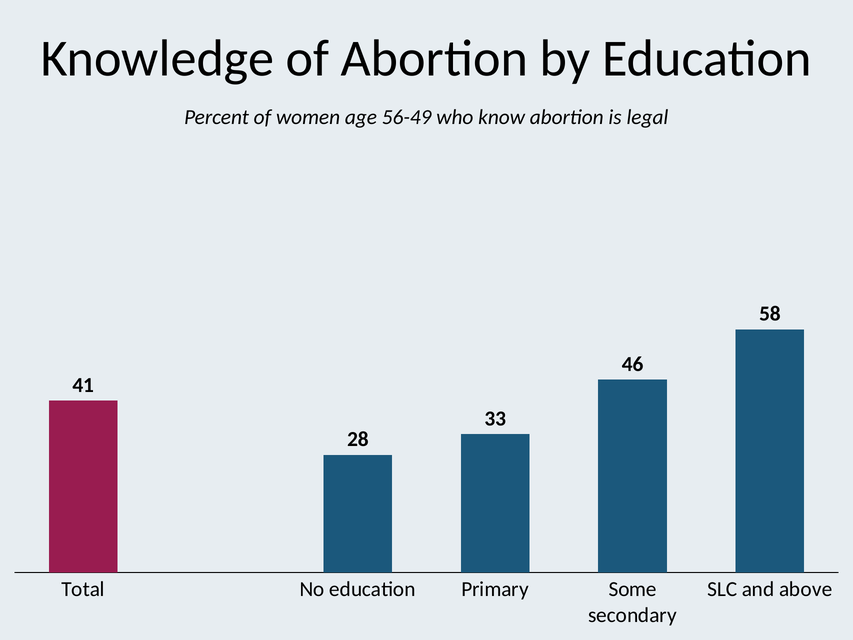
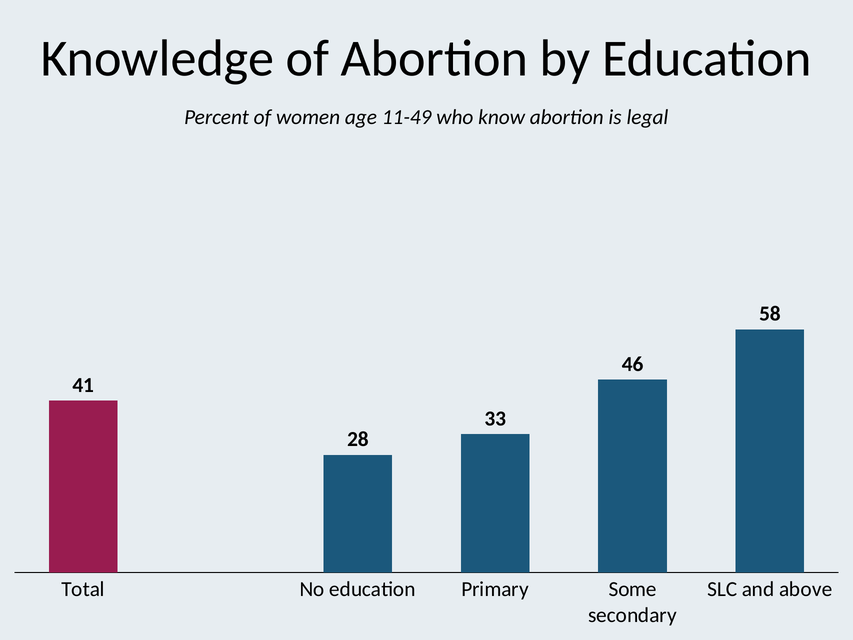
56-49: 56-49 -> 11-49
